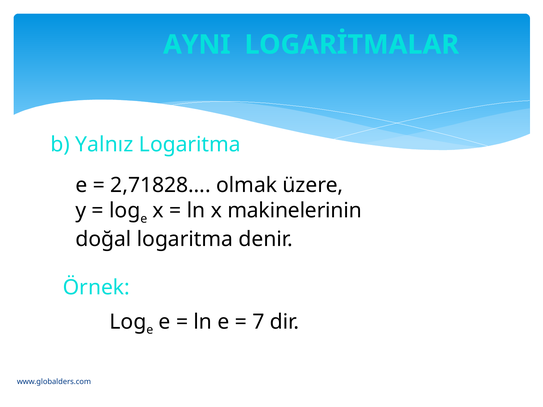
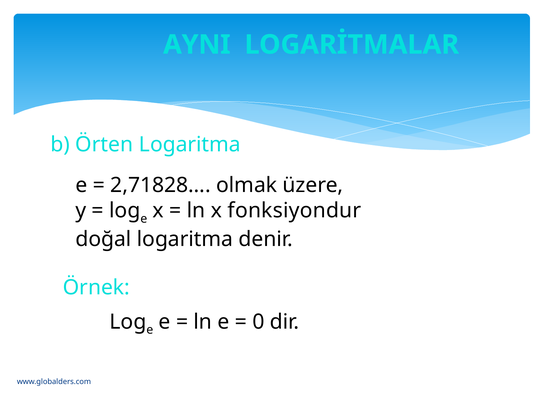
Yalnız: Yalnız -> Örten
makinelerinin: makinelerinin -> fonksiyondur
7: 7 -> 0
